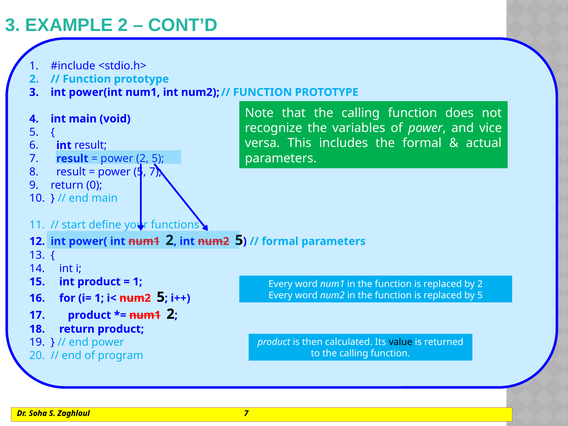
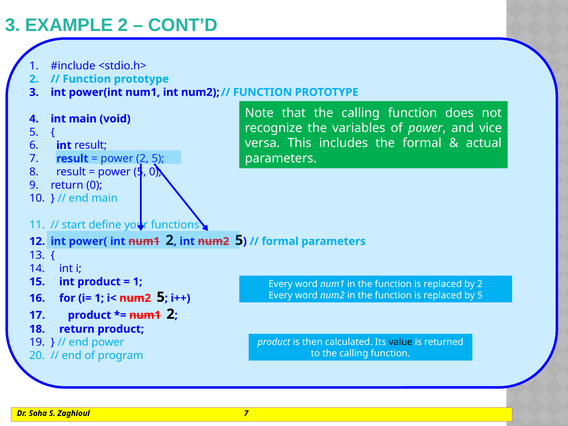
5 7: 7 -> 0
